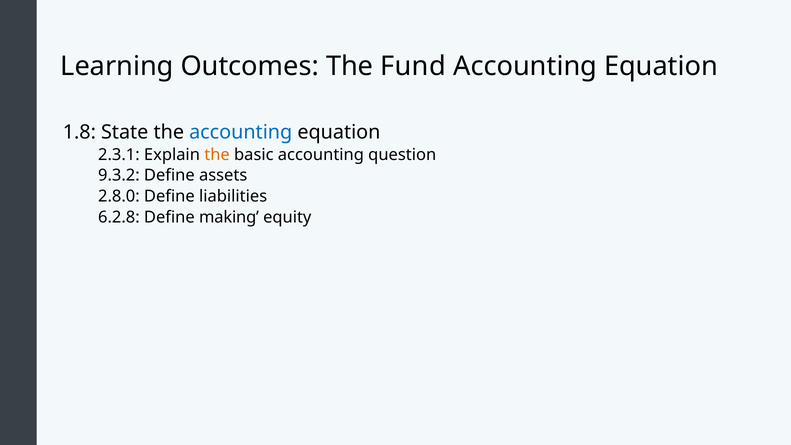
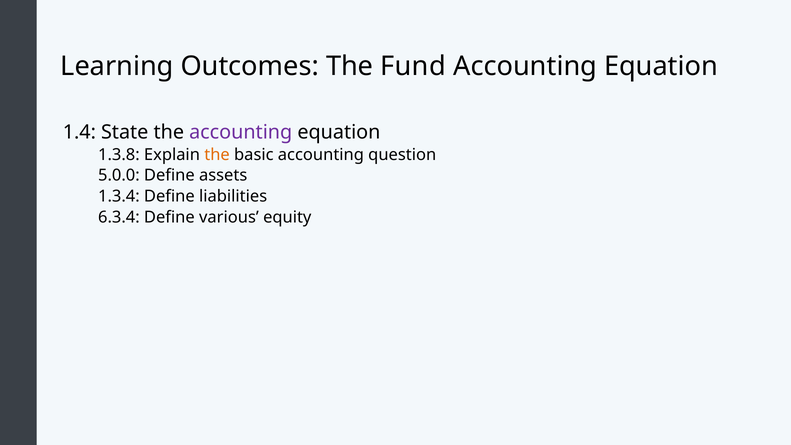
1.8: 1.8 -> 1.4
accounting at (241, 132) colour: blue -> purple
2.3.1: 2.3.1 -> 1.3.8
9.3.2: 9.3.2 -> 5.0.0
2.8.0: 2.8.0 -> 1.3.4
6.2.8: 6.2.8 -> 6.3.4
making: making -> various
